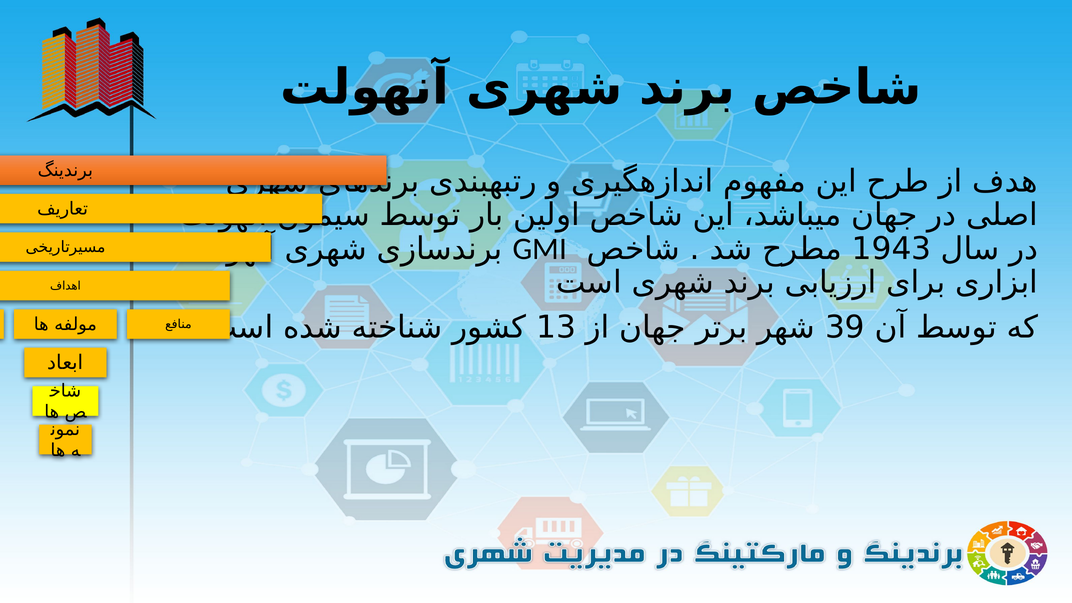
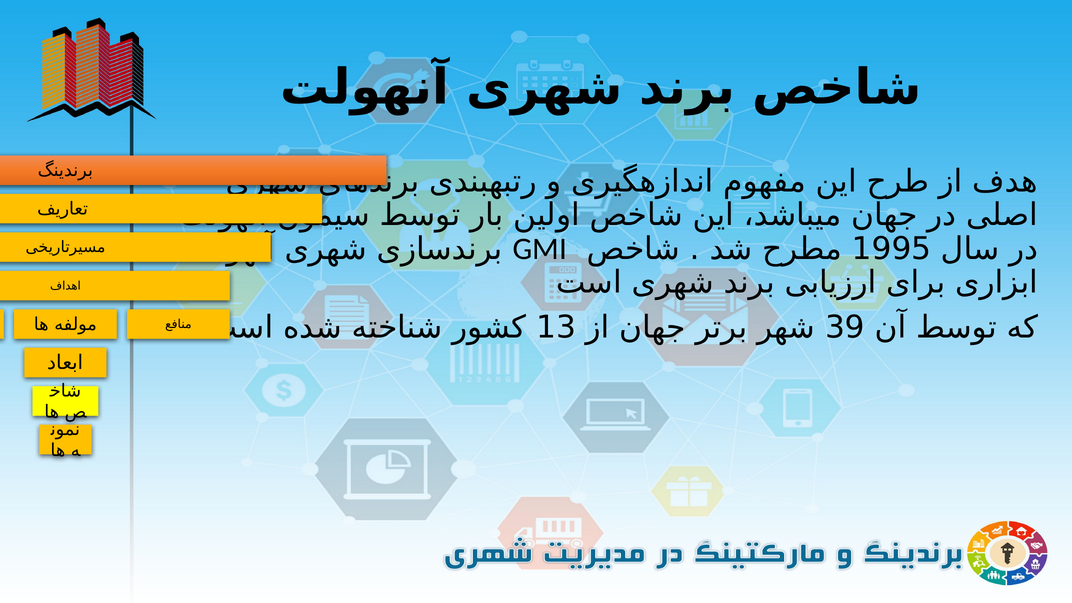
1943: 1943 -> 1995
